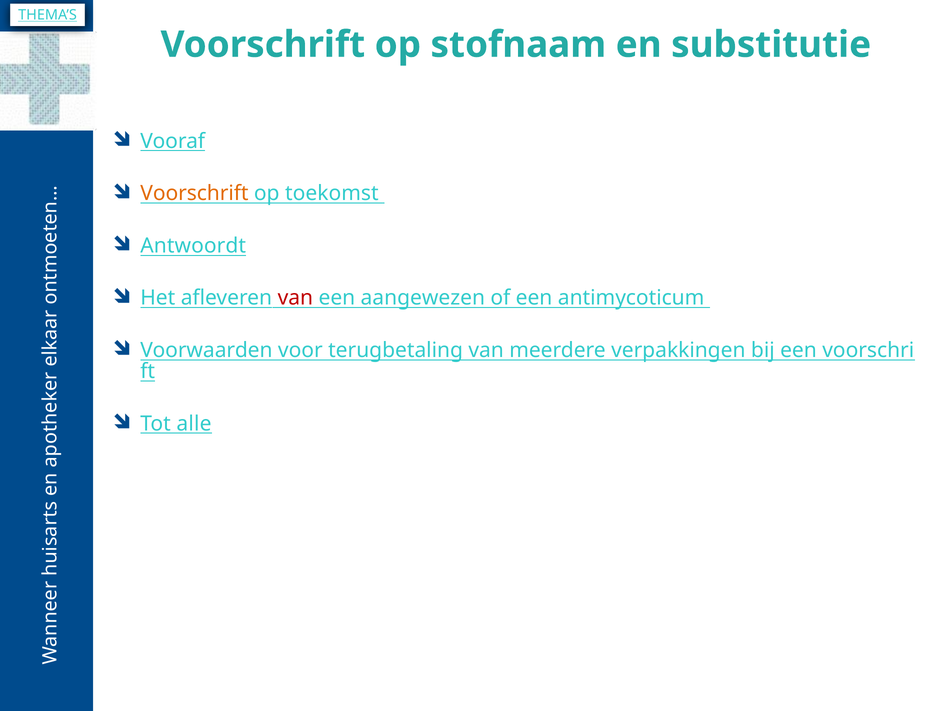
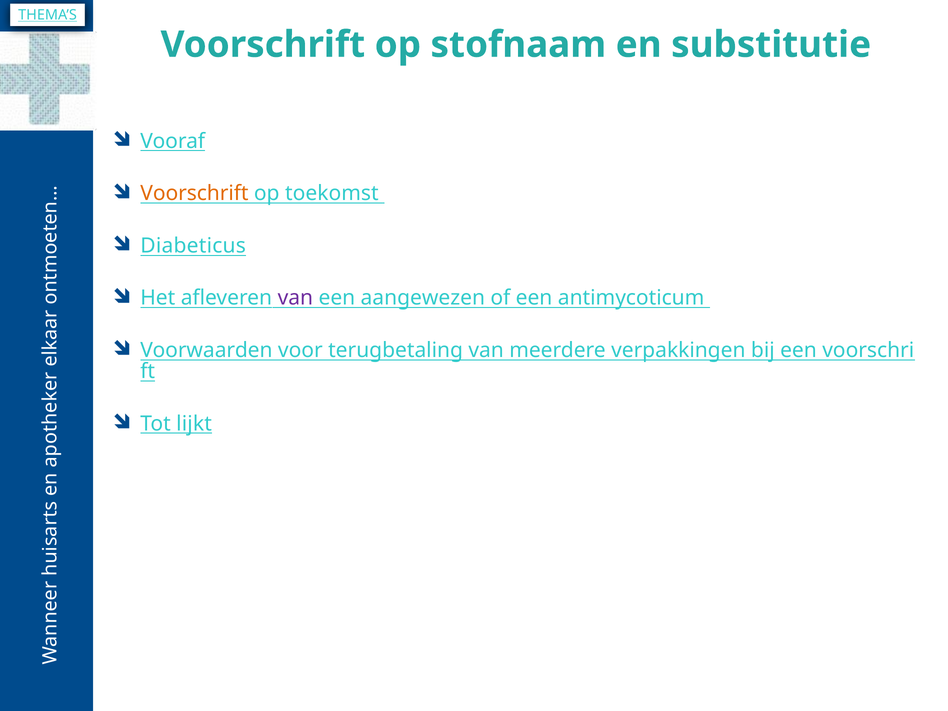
Antwoordt: Antwoordt -> Diabeticus
van at (295, 298) colour: red -> purple
alle: alle -> lijkt
